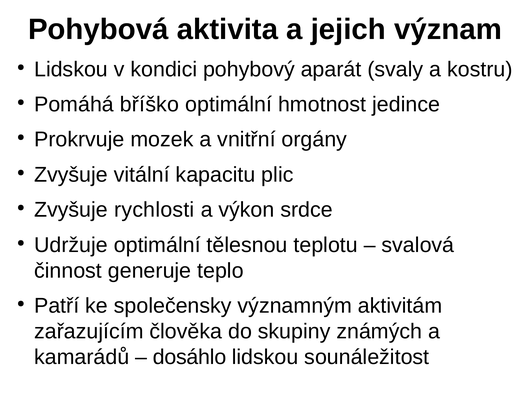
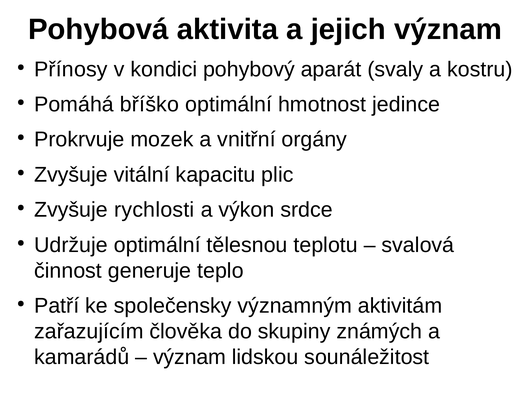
Lidskou at (71, 69): Lidskou -> Přínosy
dosáhlo at (190, 357): dosáhlo -> význam
